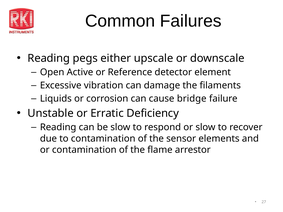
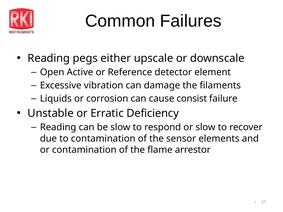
bridge: bridge -> consist
